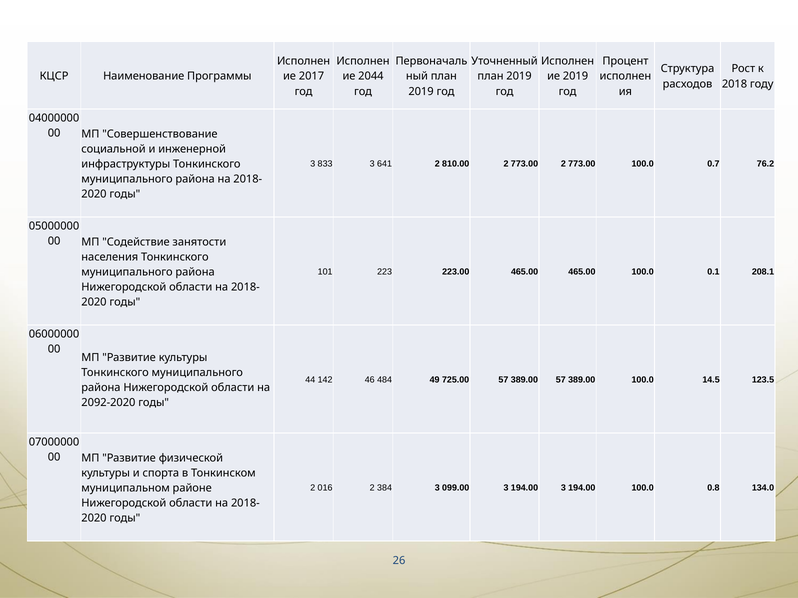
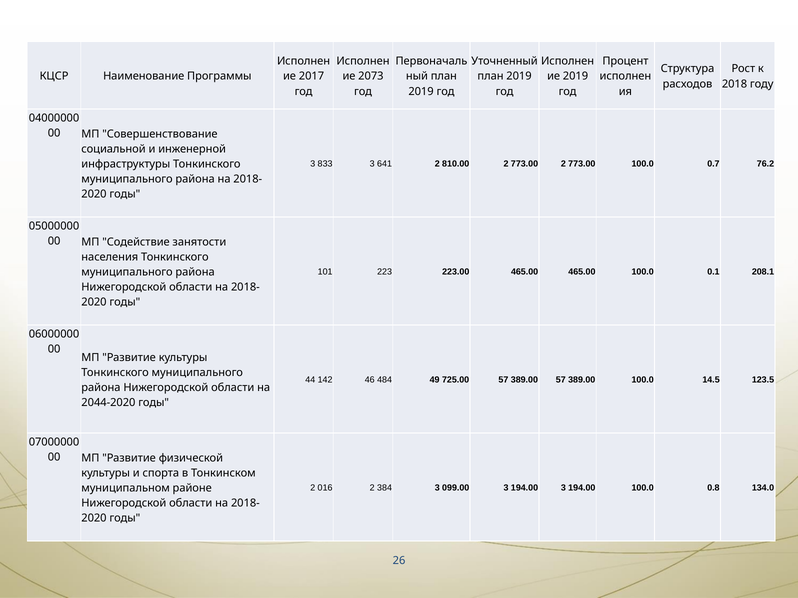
2044: 2044 -> 2073
2092-2020: 2092-2020 -> 2044-2020
